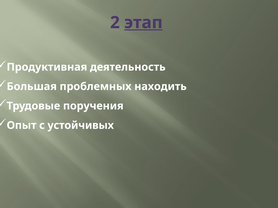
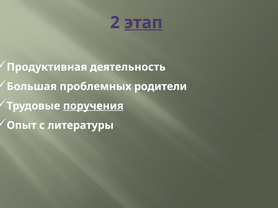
находить: находить -> родители
поручения underline: none -> present
устойчивых: устойчивых -> литературы
